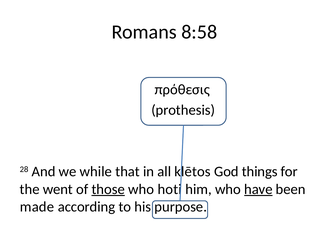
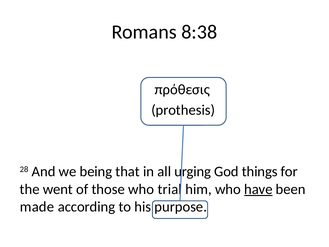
8:58: 8:58 -> 8:38
while: while -> being
klētos: klētos -> urging
those underline: present -> none
hoti: hoti -> trial
